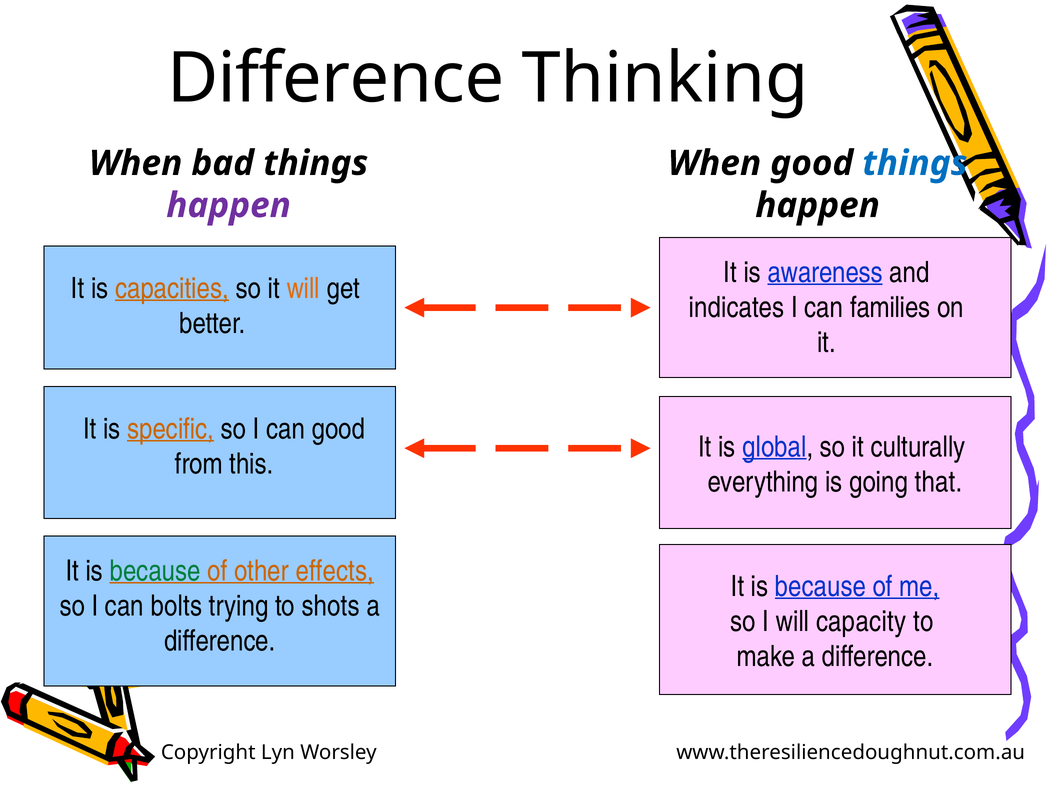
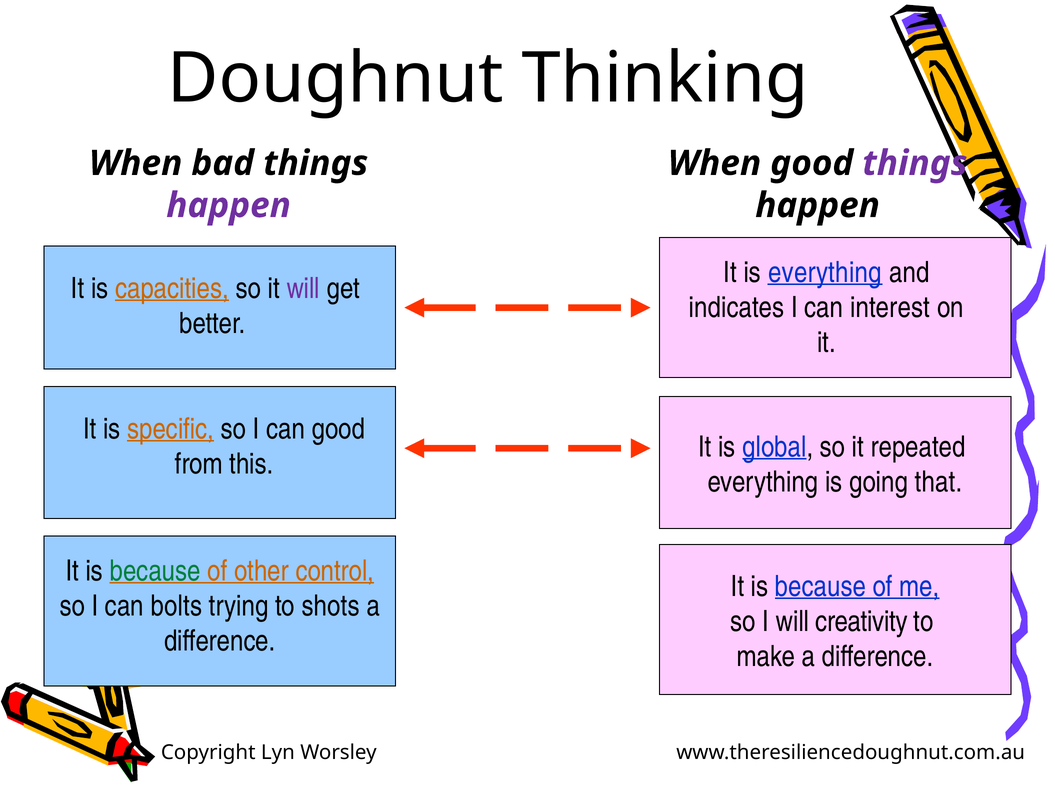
Difference at (336, 79): Difference -> Doughnut
things at (915, 163) colour: blue -> purple
is awareness: awareness -> everything
will at (303, 289) colour: orange -> purple
families: families -> interest
culturally: culturally -> repeated
effects: effects -> control
capacity: capacity -> creativity
